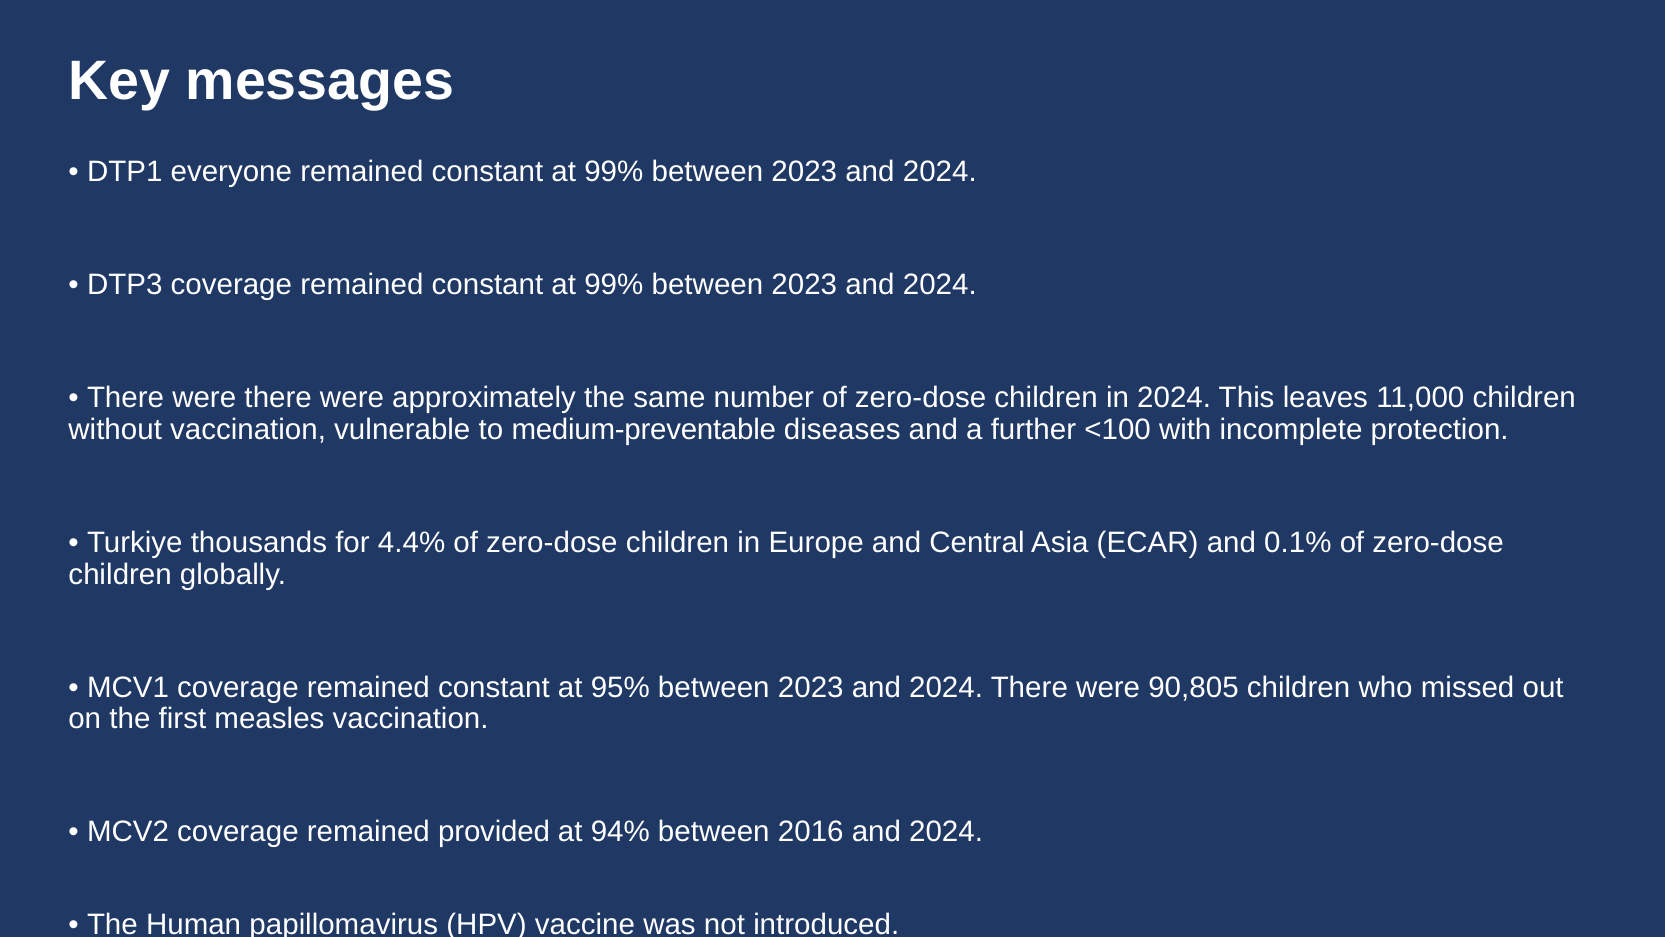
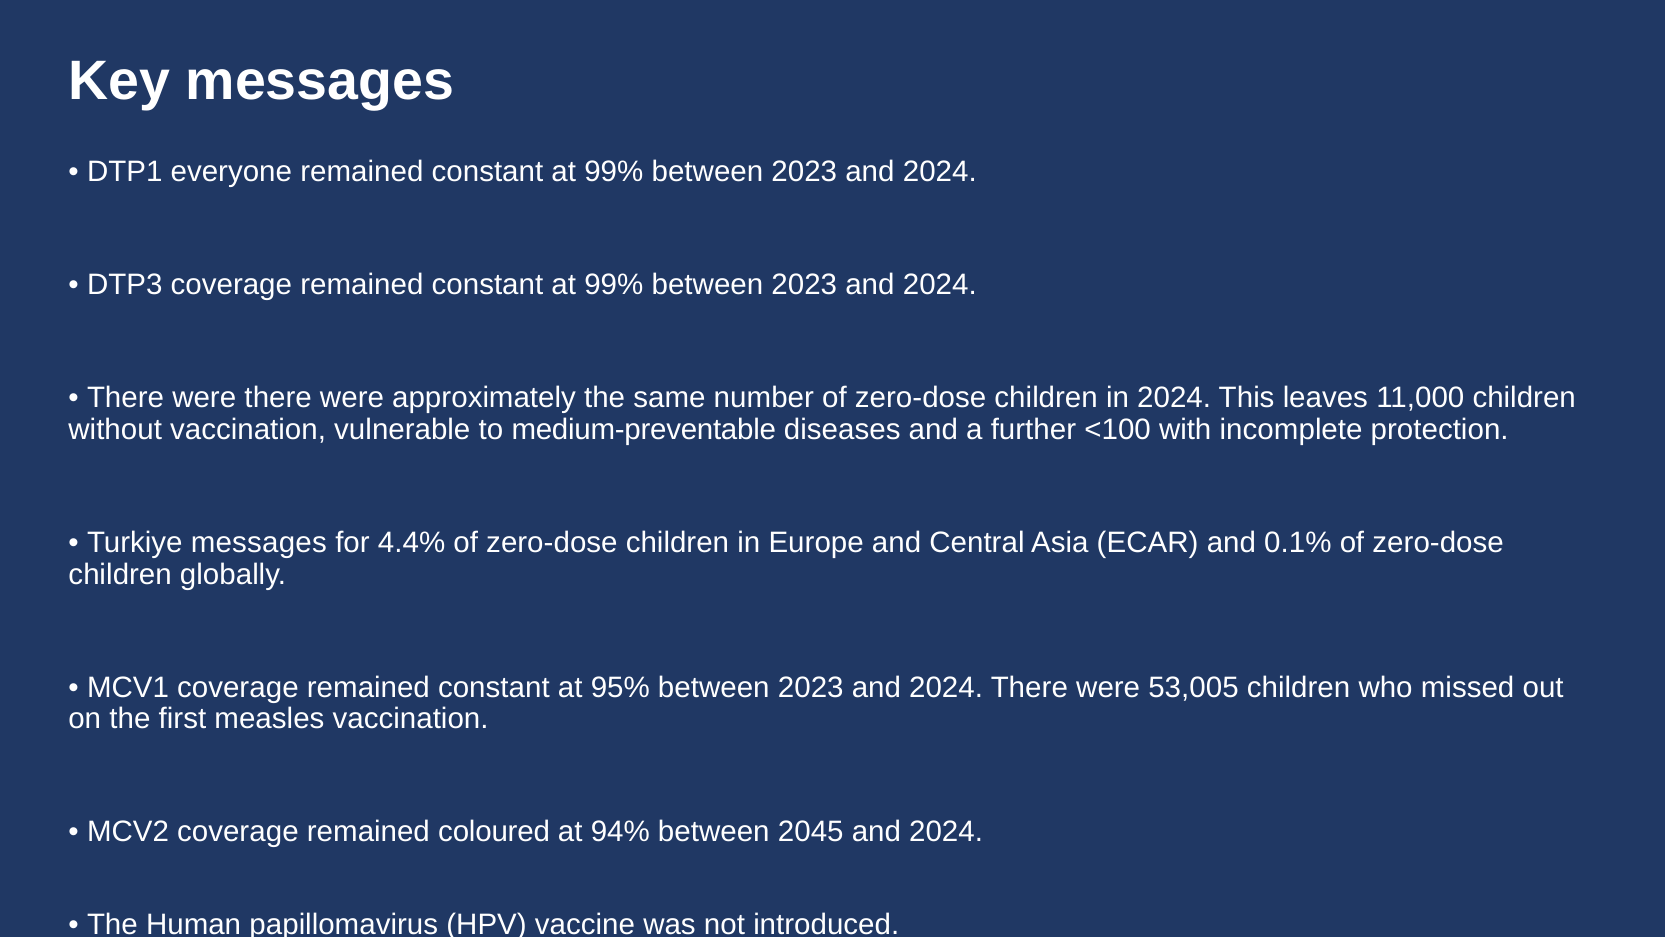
Turkiye thousands: thousands -> messages
90,805: 90,805 -> 53,005
provided: provided -> coloured
2016: 2016 -> 2045
